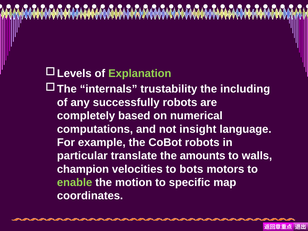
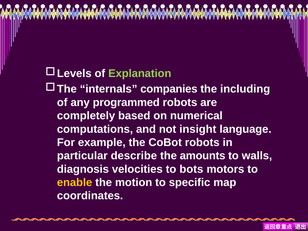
trustability: trustability -> companies
successfully: successfully -> programmed
translate: translate -> describe
champion: champion -> diagnosis
enable colour: light green -> yellow
